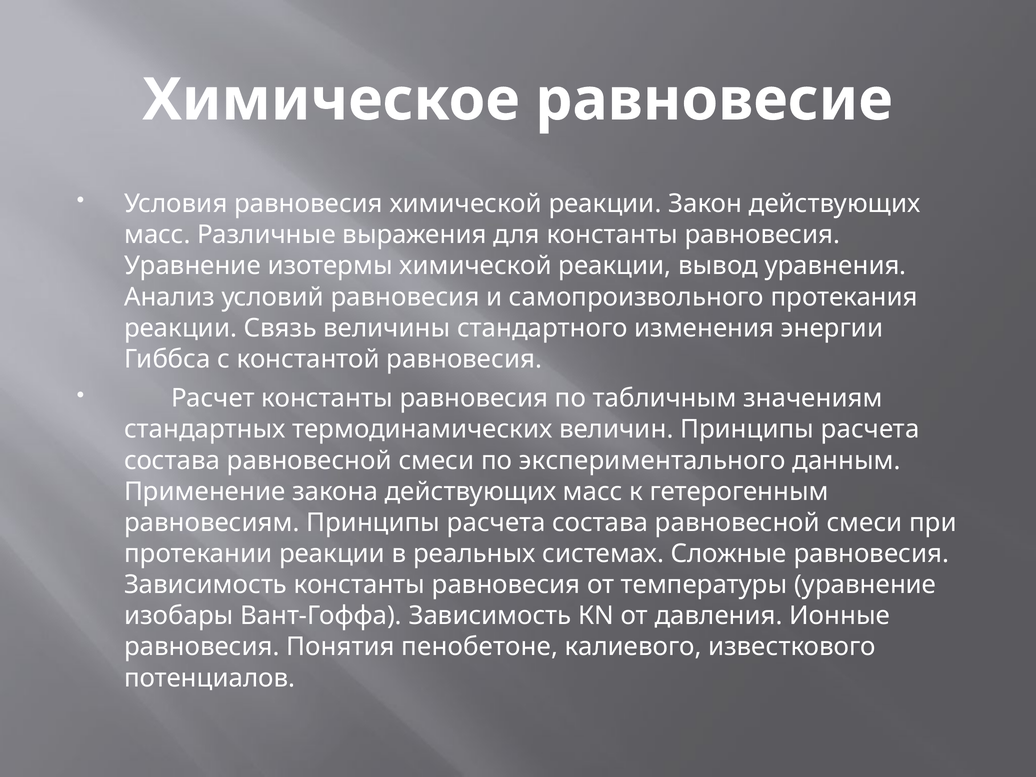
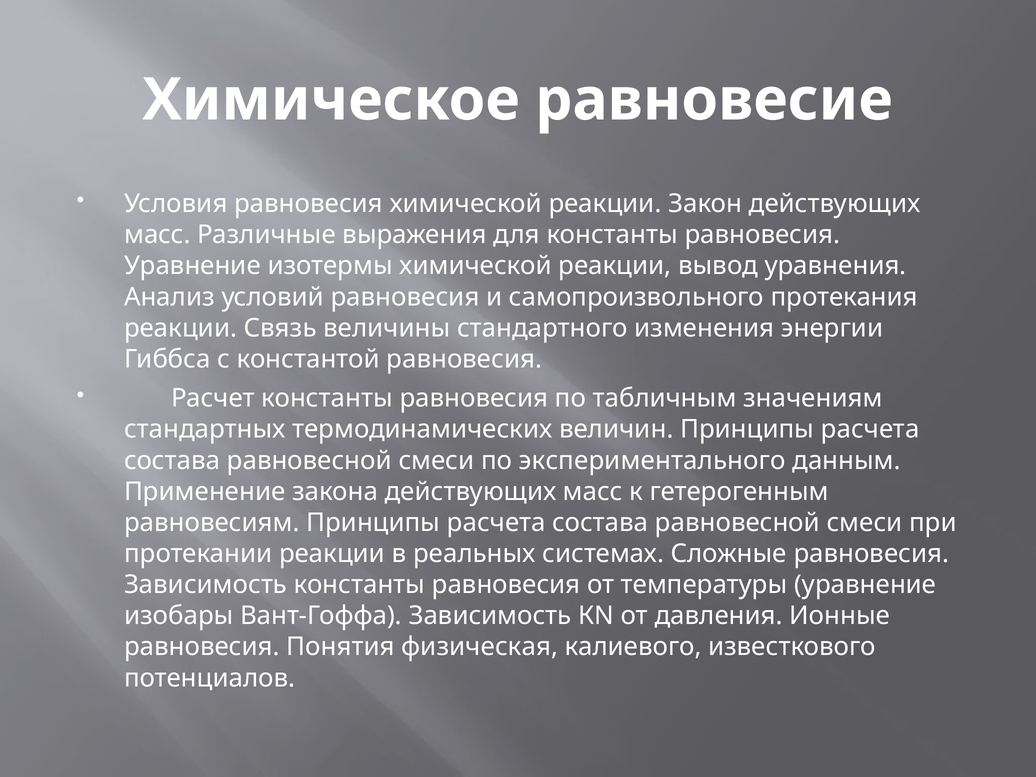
пенобетоне: пенобетоне -> физическая
